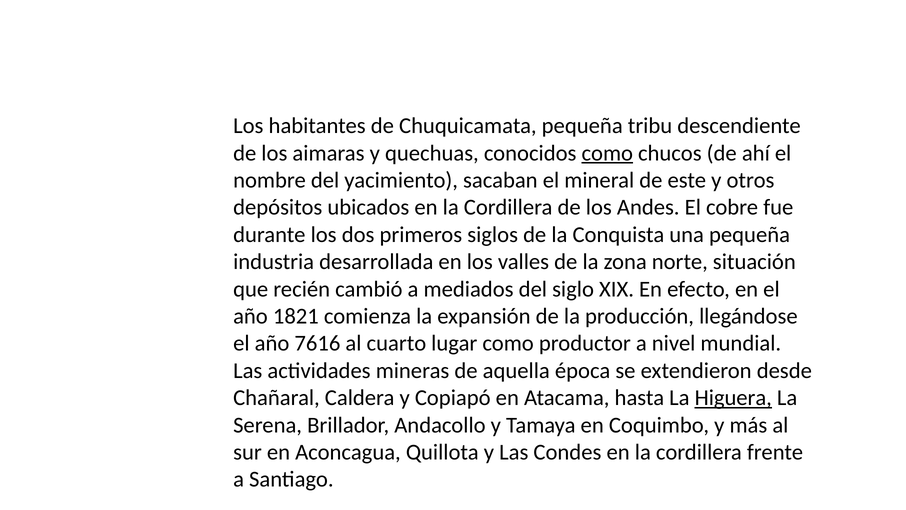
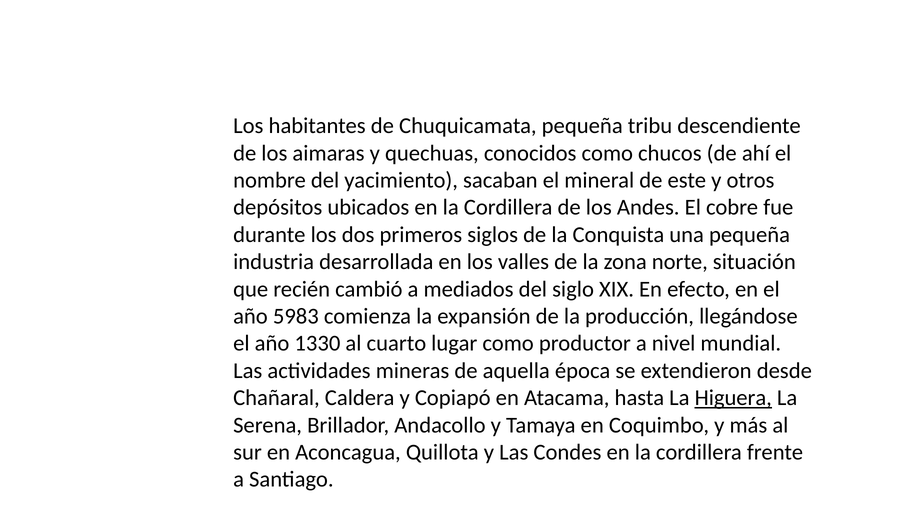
como at (607, 153) underline: present -> none
1821: 1821 -> 5983
7616: 7616 -> 1330
